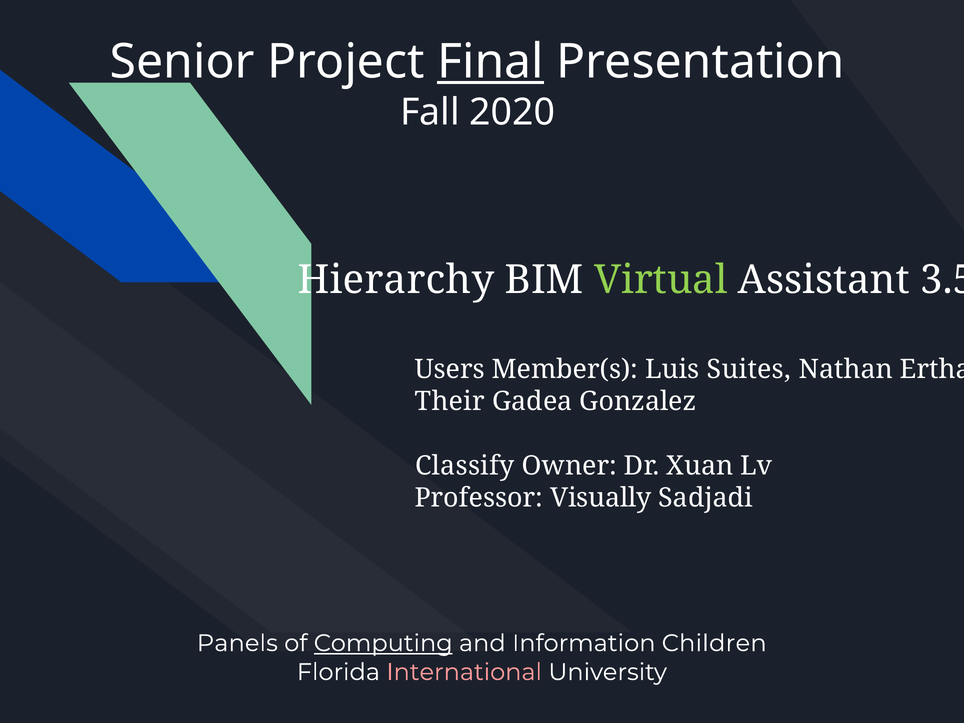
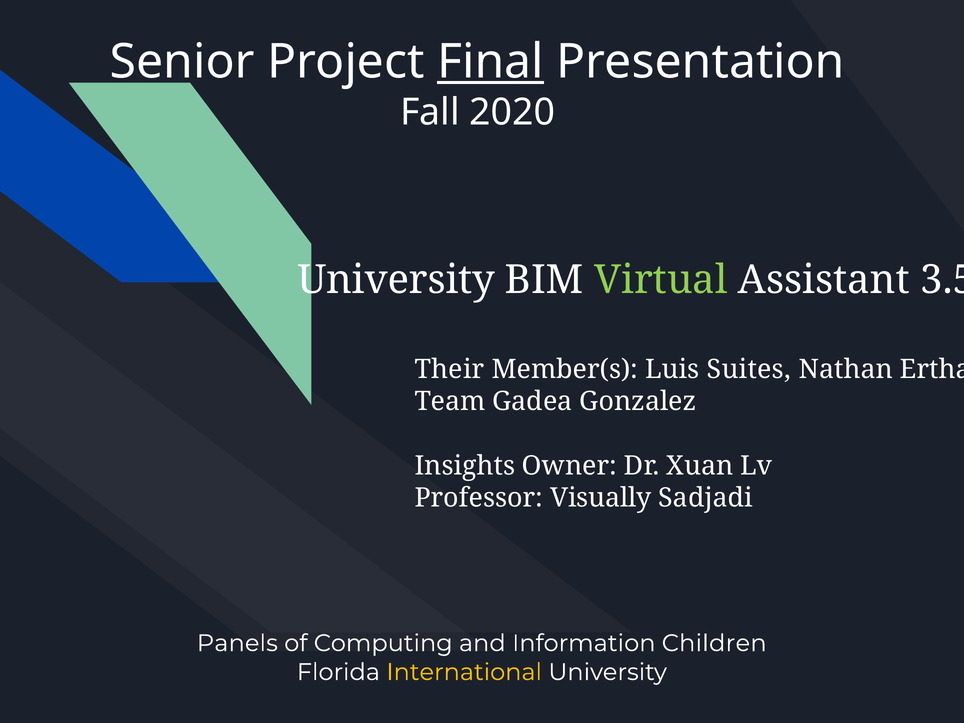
Hierarchy at (396, 280): Hierarchy -> University
Users: Users -> Their
Their: Their -> Team
Classify: Classify -> Insights
Computing underline: present -> none
International colour: pink -> yellow
